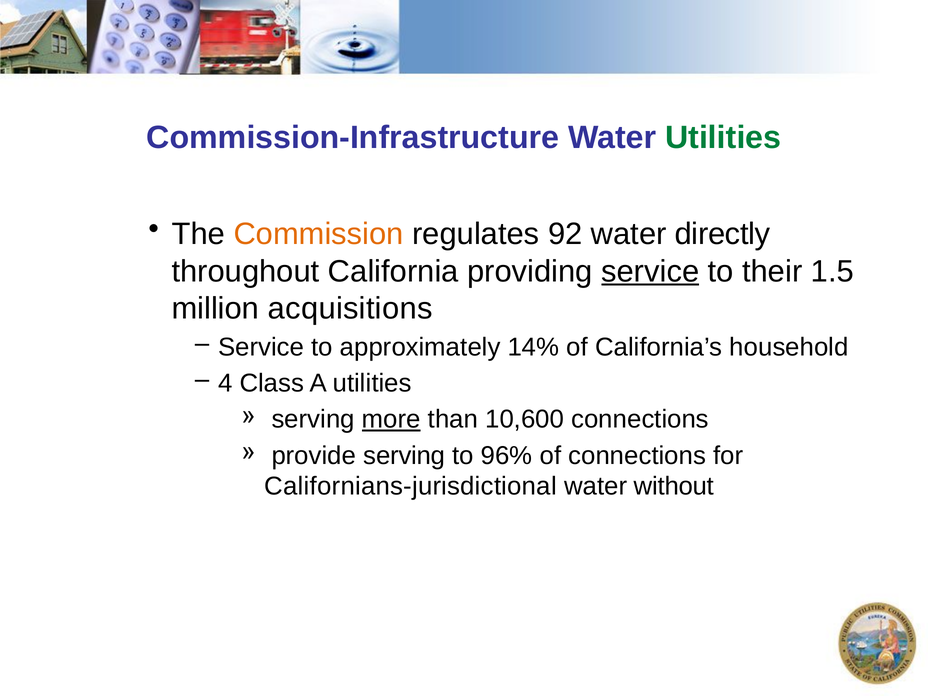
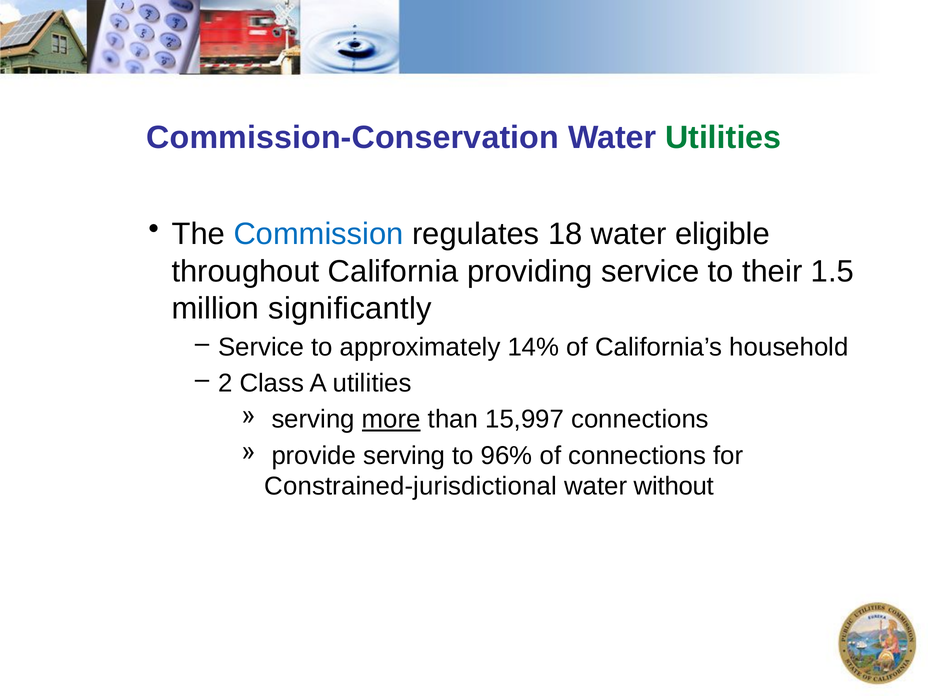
Commission-Infrastructure: Commission-Infrastructure -> Commission-Conservation
Commission colour: orange -> blue
92: 92 -> 18
directly: directly -> eligible
service at (650, 271) underline: present -> none
acquisitions: acquisitions -> significantly
4: 4 -> 2
10,600: 10,600 -> 15,997
Californians-jurisdictional: Californians-jurisdictional -> Constrained-jurisdictional
